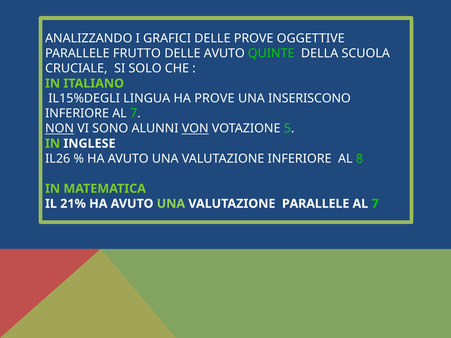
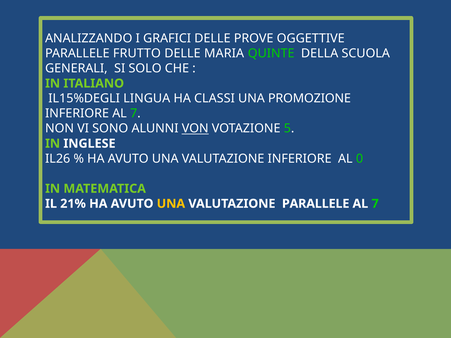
DELLE AVUTO: AVUTO -> MARIA
CRUCIALE: CRUCIALE -> GENERALI
HA PROVE: PROVE -> CLASSI
INSERISCONO: INSERISCONO -> PROMOZIONE
NON underline: present -> none
8: 8 -> 0
UNA at (171, 204) colour: light green -> yellow
